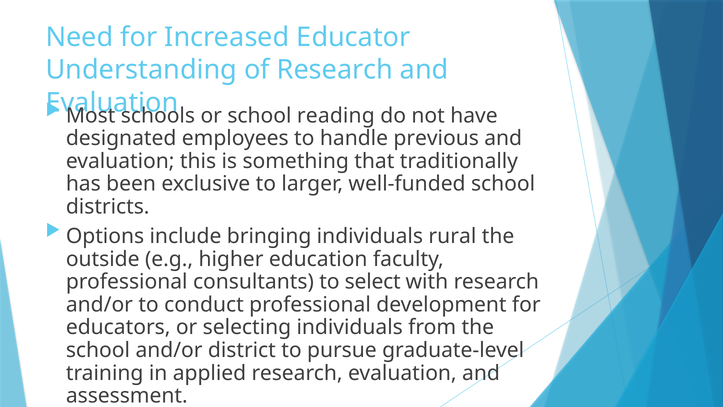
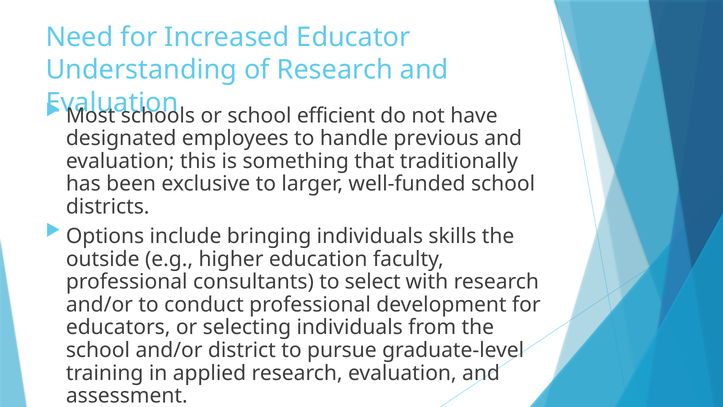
reading: reading -> efficient
rural: rural -> skills
